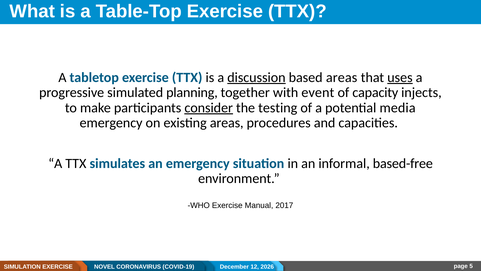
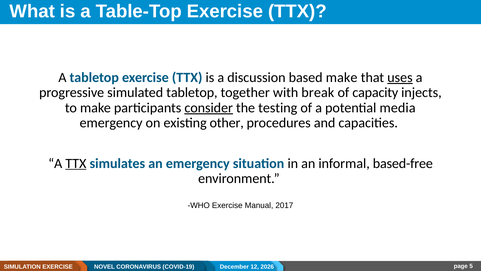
discussion underline: present -> none
based areas: areas -> make
simulated planning: planning -> tabletop
event: event -> break
existing areas: areas -> other
TTX at (76, 163) underline: none -> present
